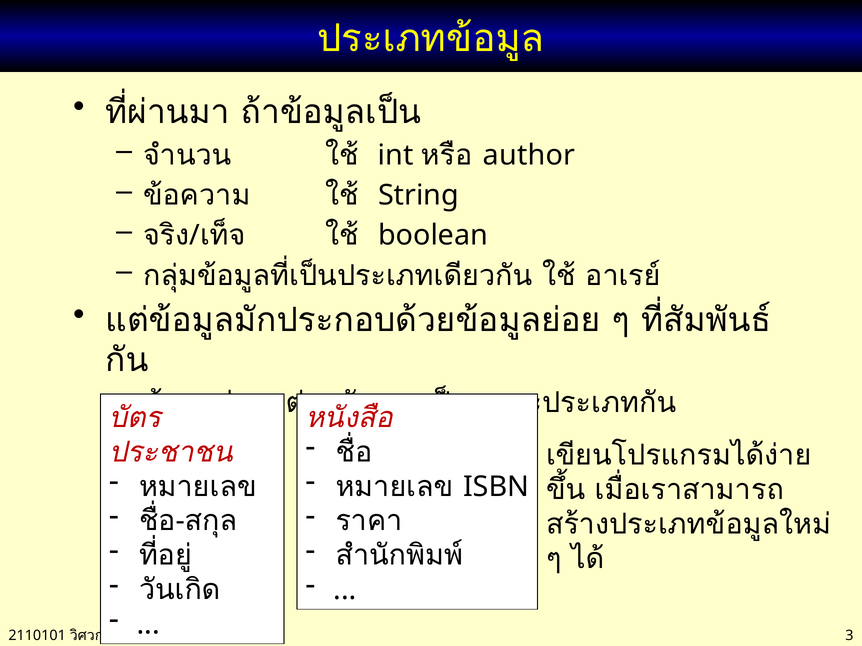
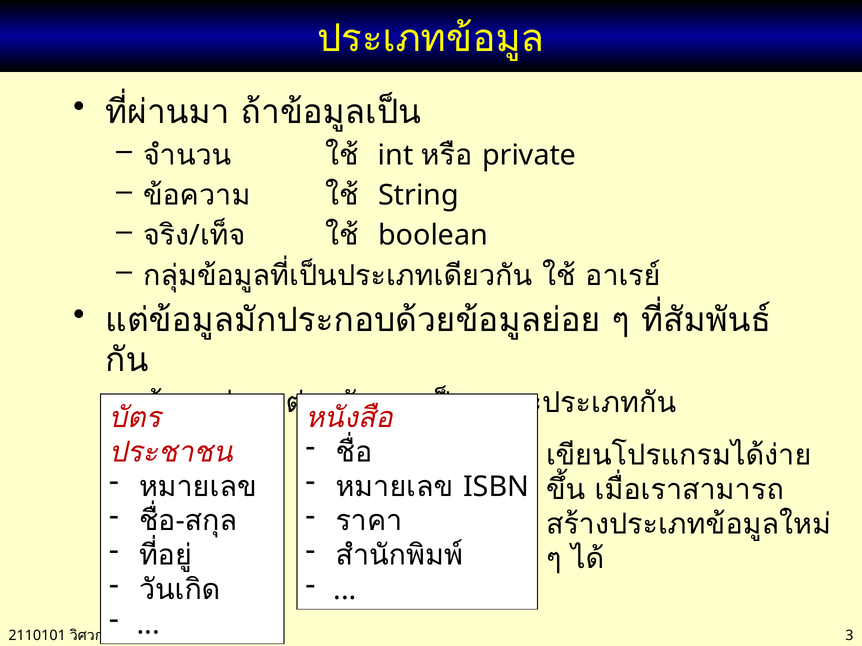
author: author -> private
